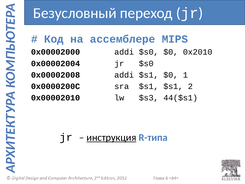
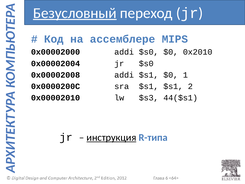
Безусловный underline: none -> present
